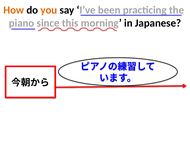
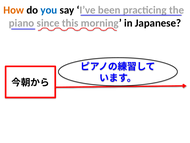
you colour: orange -> blue
